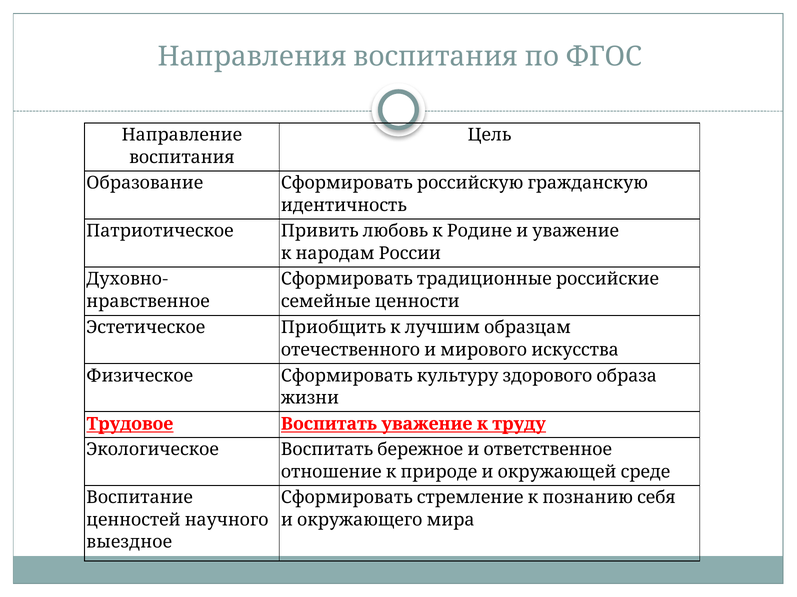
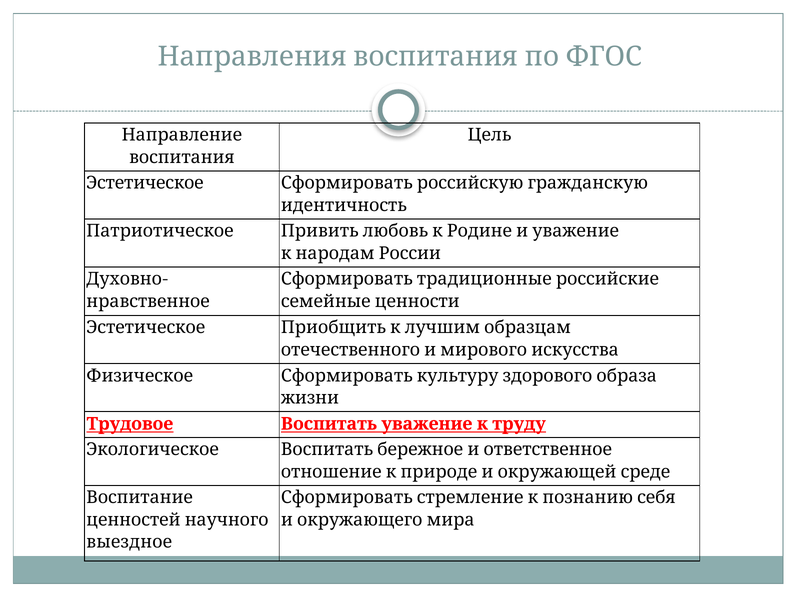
Образование at (145, 183): Образование -> Эстетическое
